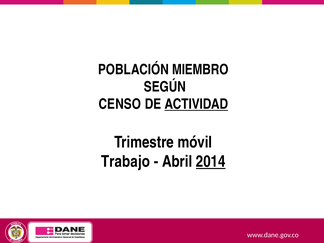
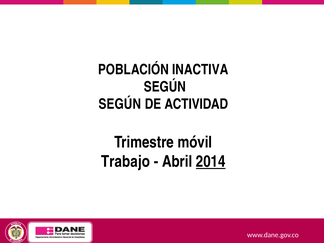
MIEMBRO: MIEMBRO -> INACTIVA
CENSO at (120, 104): CENSO -> SEGÚN
ACTIVIDAD underline: present -> none
